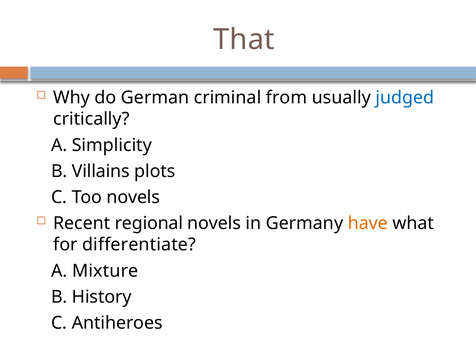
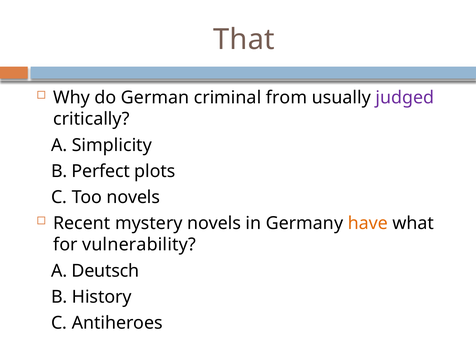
judged colour: blue -> purple
Villains: Villains -> Perfect
regional: regional -> mystery
differentiate: differentiate -> vulnerability
Mixture: Mixture -> Deutsch
